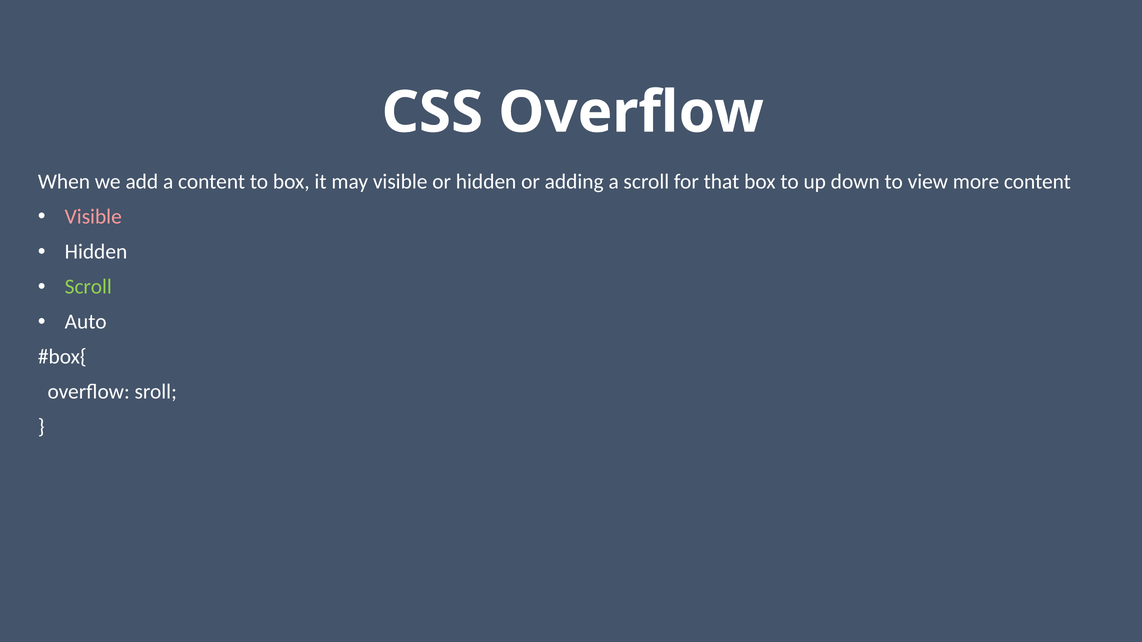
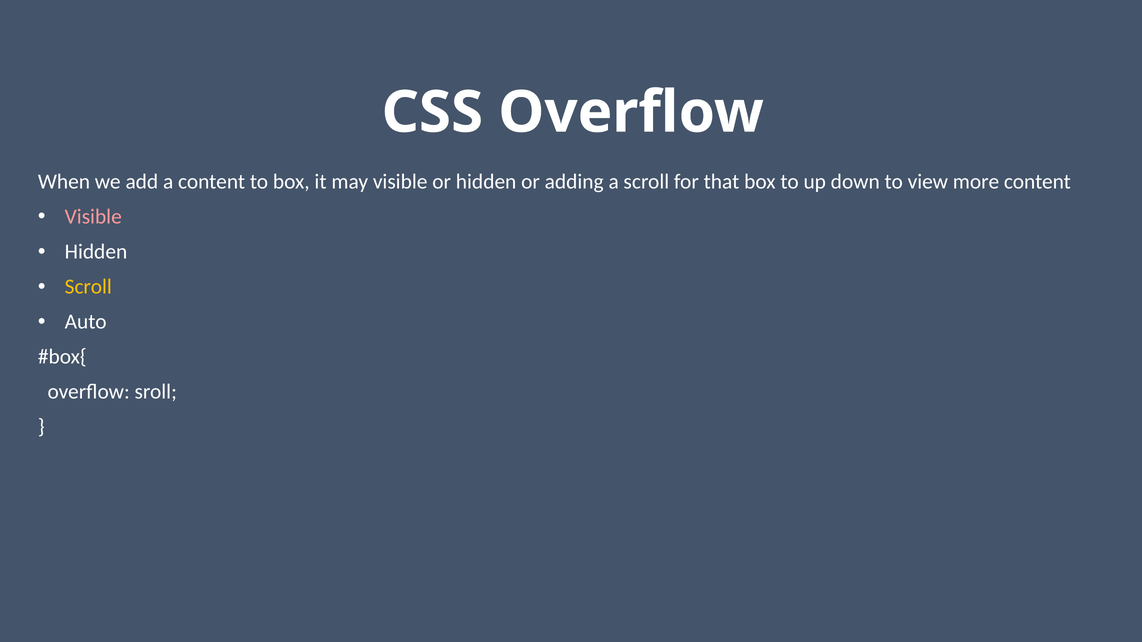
Scroll at (88, 287) colour: light green -> yellow
